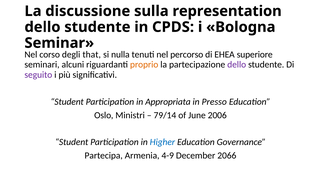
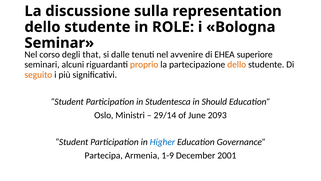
CPDS: CPDS -> ROLE
nulla: nulla -> dalle
percorso: percorso -> avvenire
dello at (237, 64) colour: purple -> orange
seguito colour: purple -> orange
Appropriata: Appropriata -> Studentesca
Presso: Presso -> Should
79/14: 79/14 -> 29/14
2006: 2006 -> 2093
4-9: 4-9 -> 1-9
2066: 2066 -> 2001
